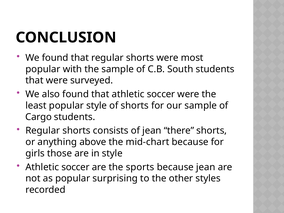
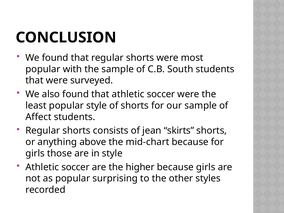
Cargo: Cargo -> Affect
there: there -> skirts
sports: sports -> higher
because jean: jean -> girls
